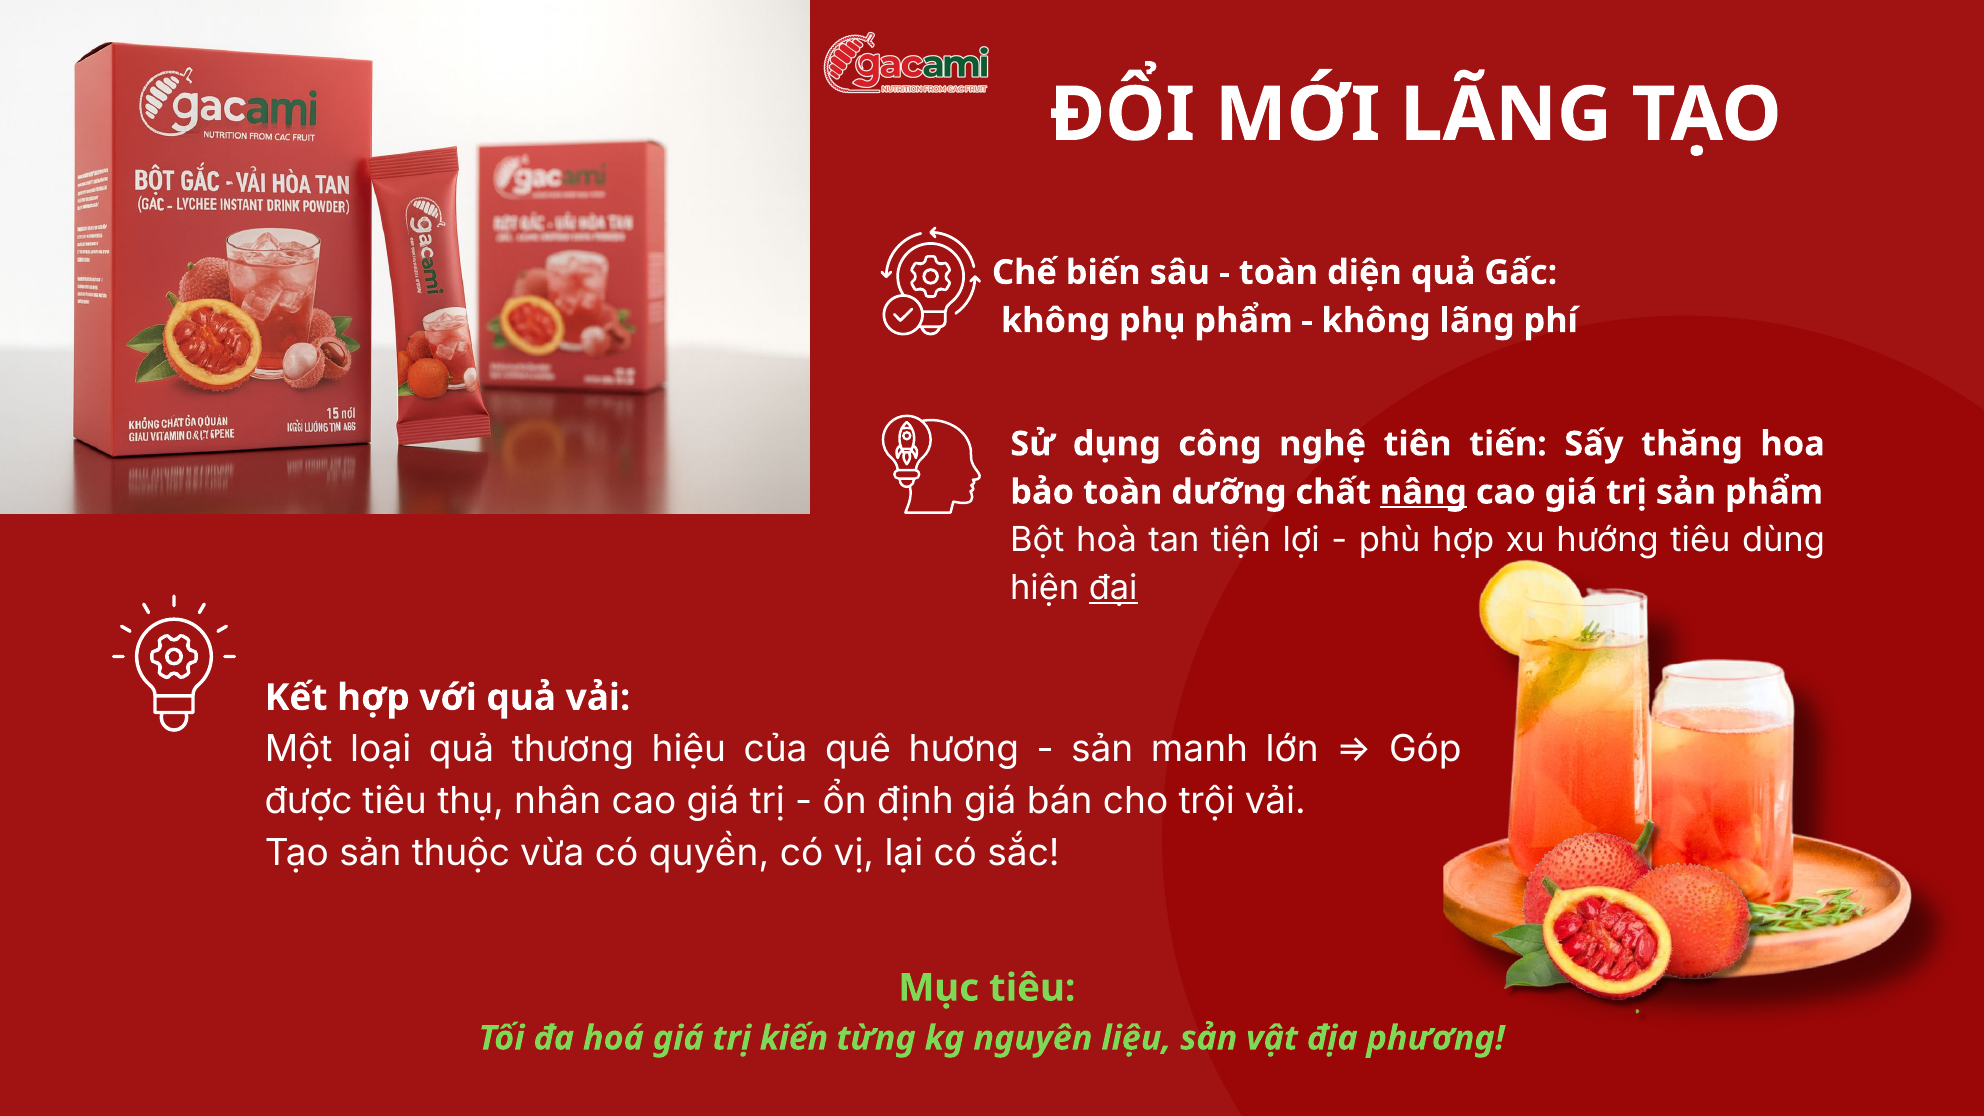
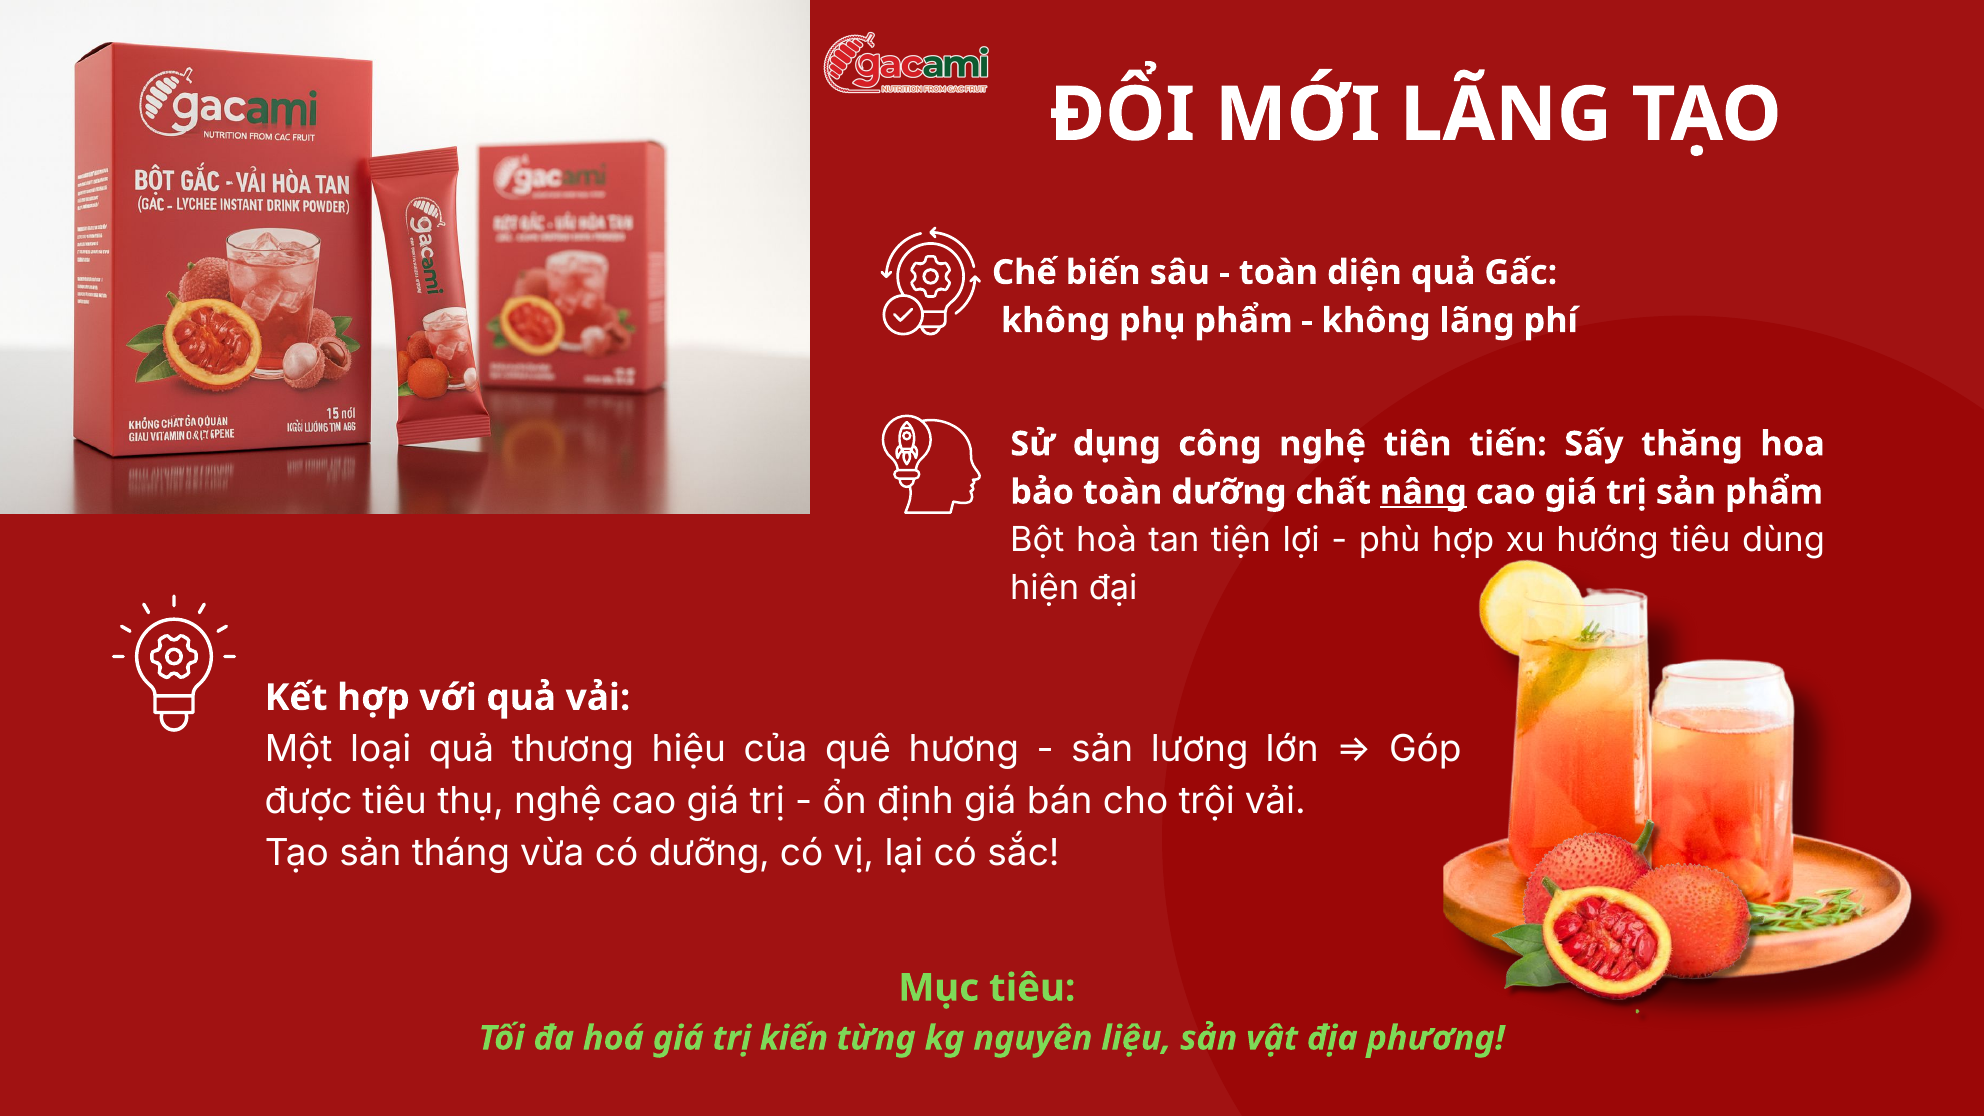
đại underline: present -> none
manh: manh -> lương
thụ nhân: nhân -> nghệ
thuộc: thuộc -> tháng
có quyền: quyền -> dưỡng
